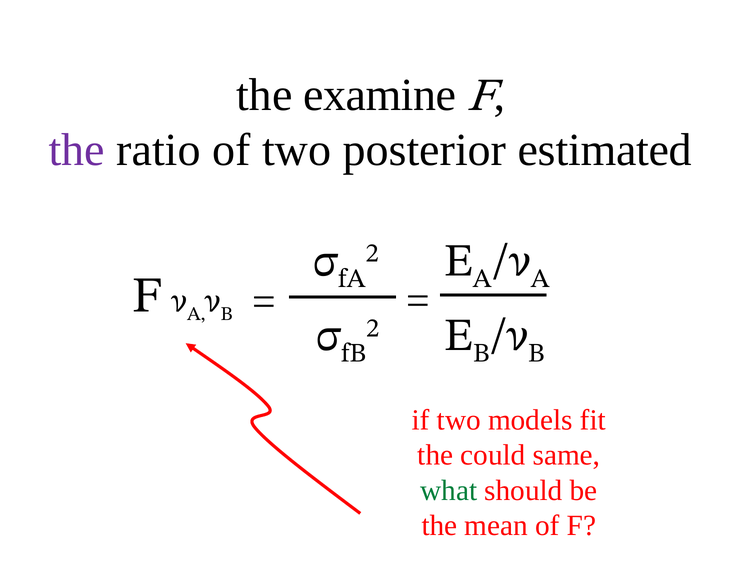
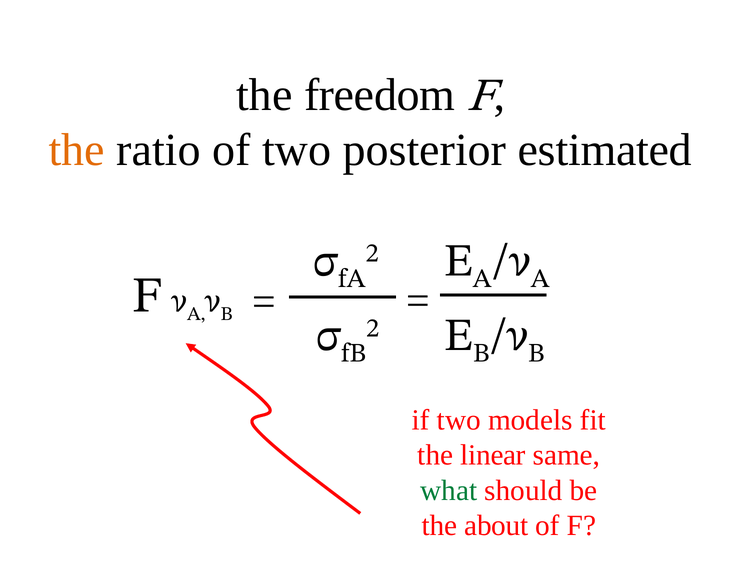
examine: examine -> freedom
the at (77, 150) colour: purple -> orange
could: could -> linear
mean: mean -> about
